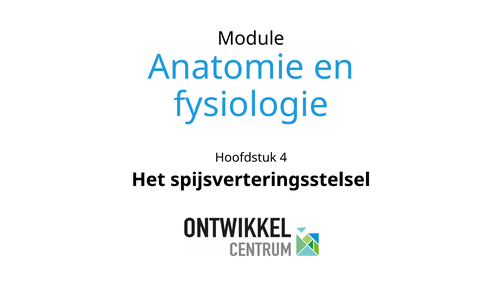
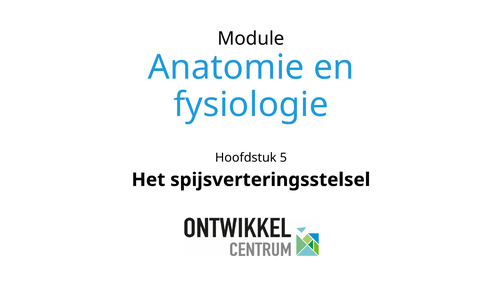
4: 4 -> 5
